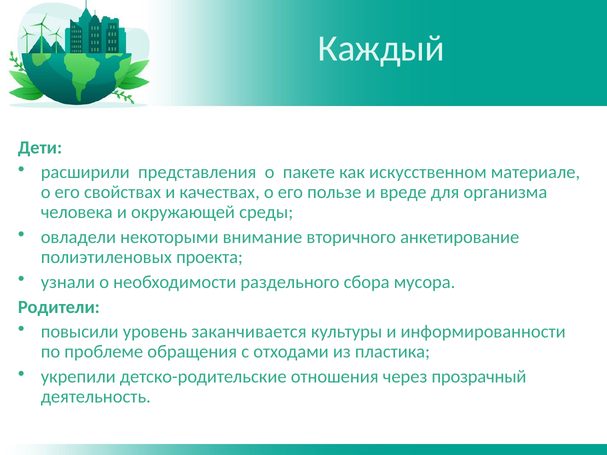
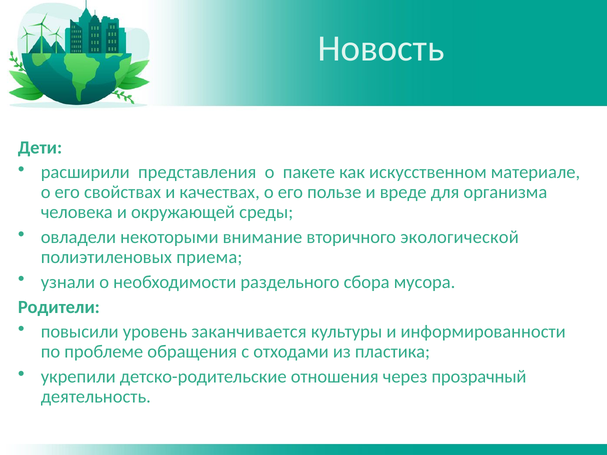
Каждый: Каждый -> Новость
анкетирование: анкетирование -> экологической
проекта: проекта -> приема
